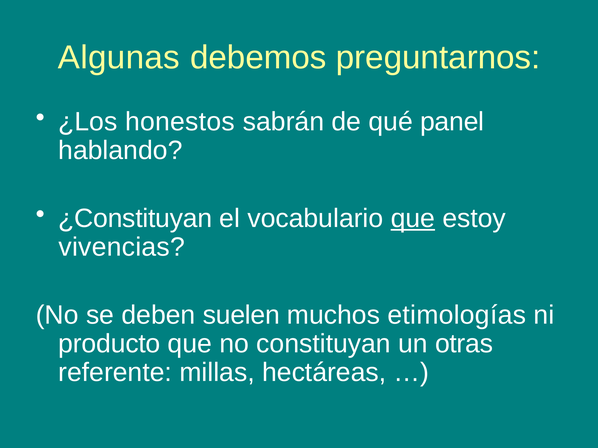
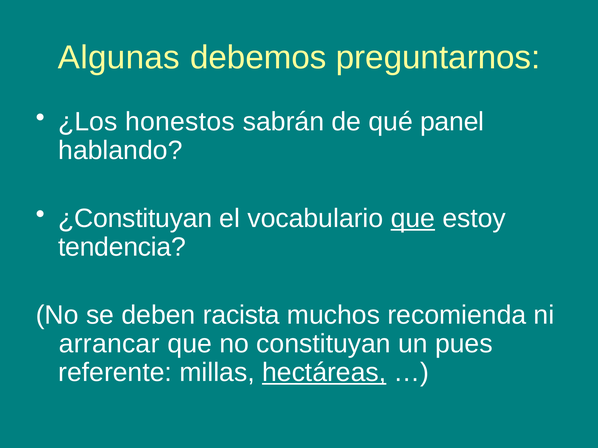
vivencias: vivencias -> tendencia
suelen: suelen -> racista
etimologías: etimologías -> recomienda
producto: producto -> arrancar
otras: otras -> pues
hectáreas underline: none -> present
